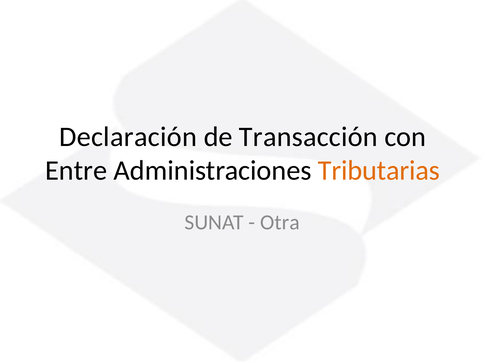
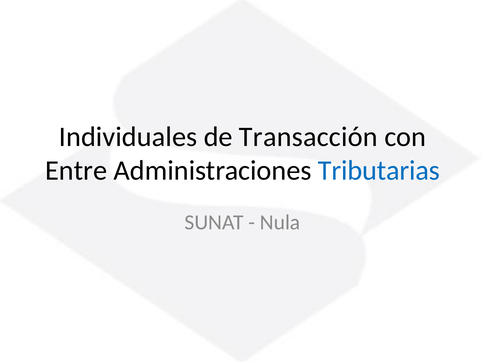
Declaración: Declaración -> Individuales
Tributarias colour: orange -> blue
Otra: Otra -> Nula
